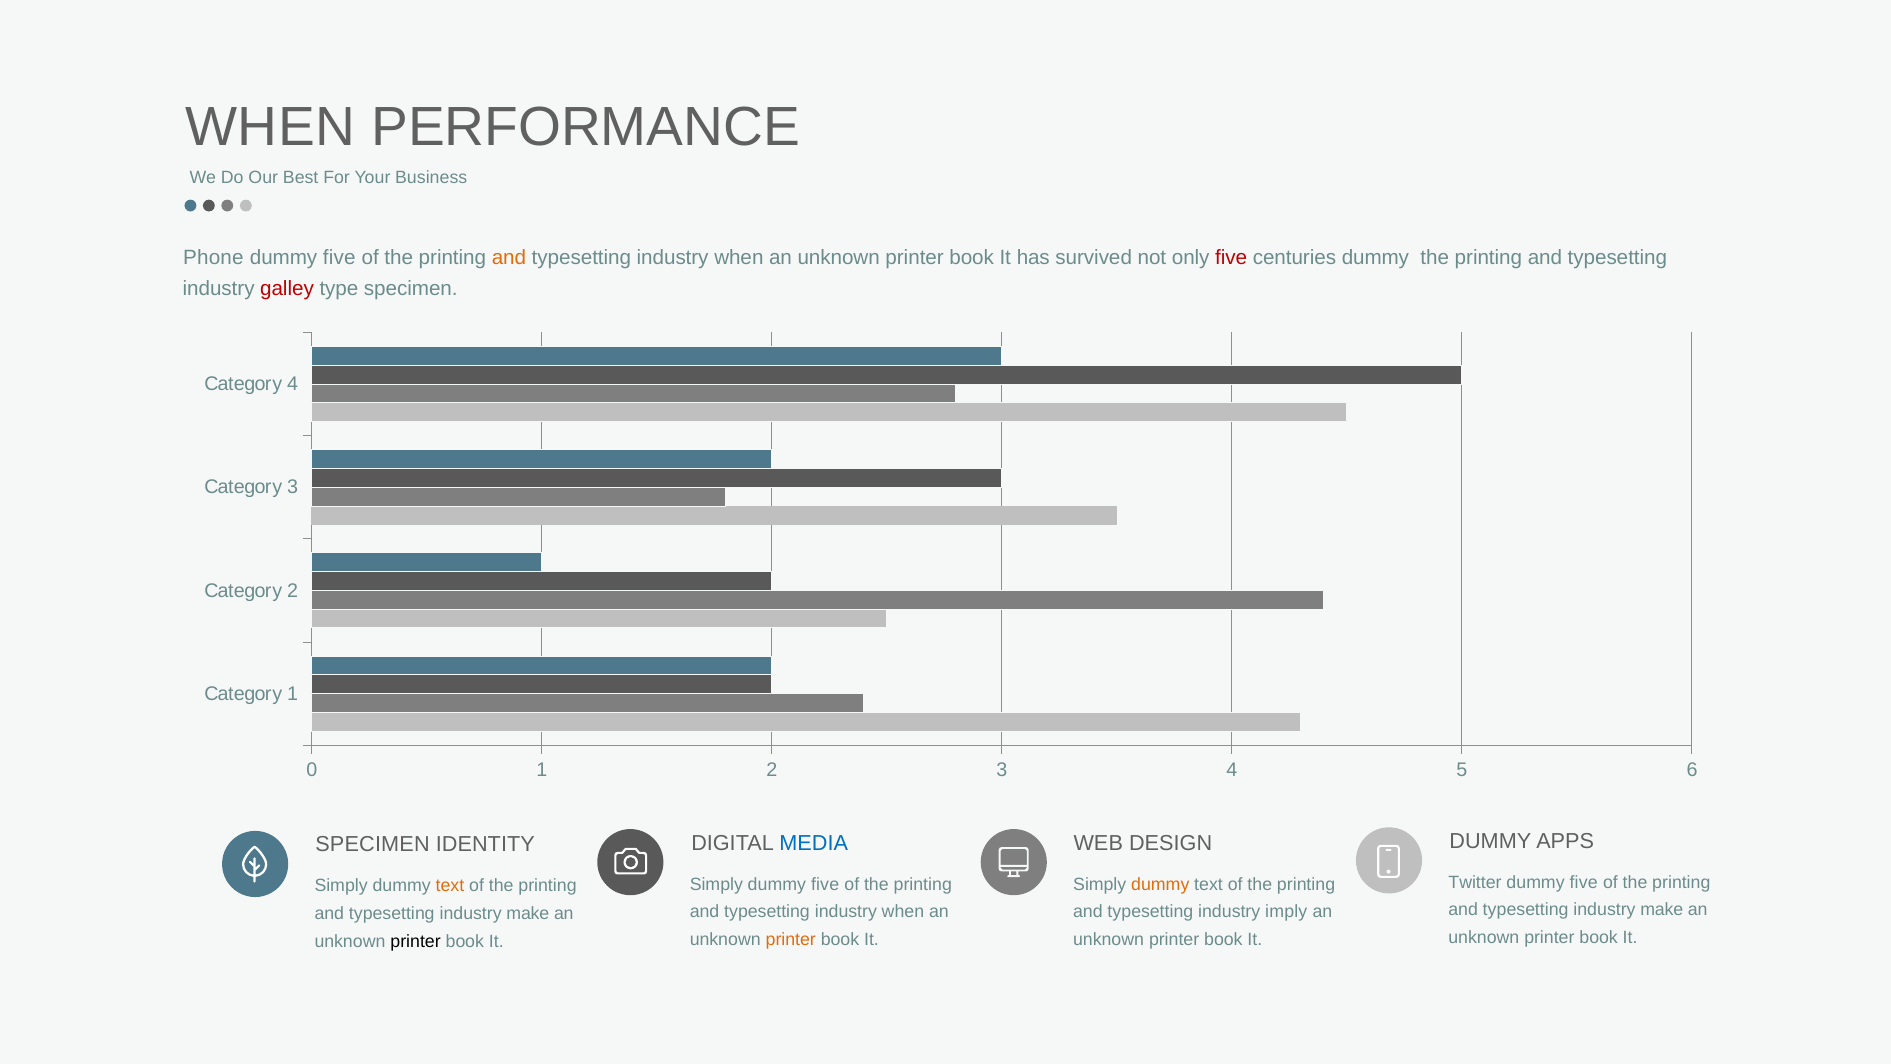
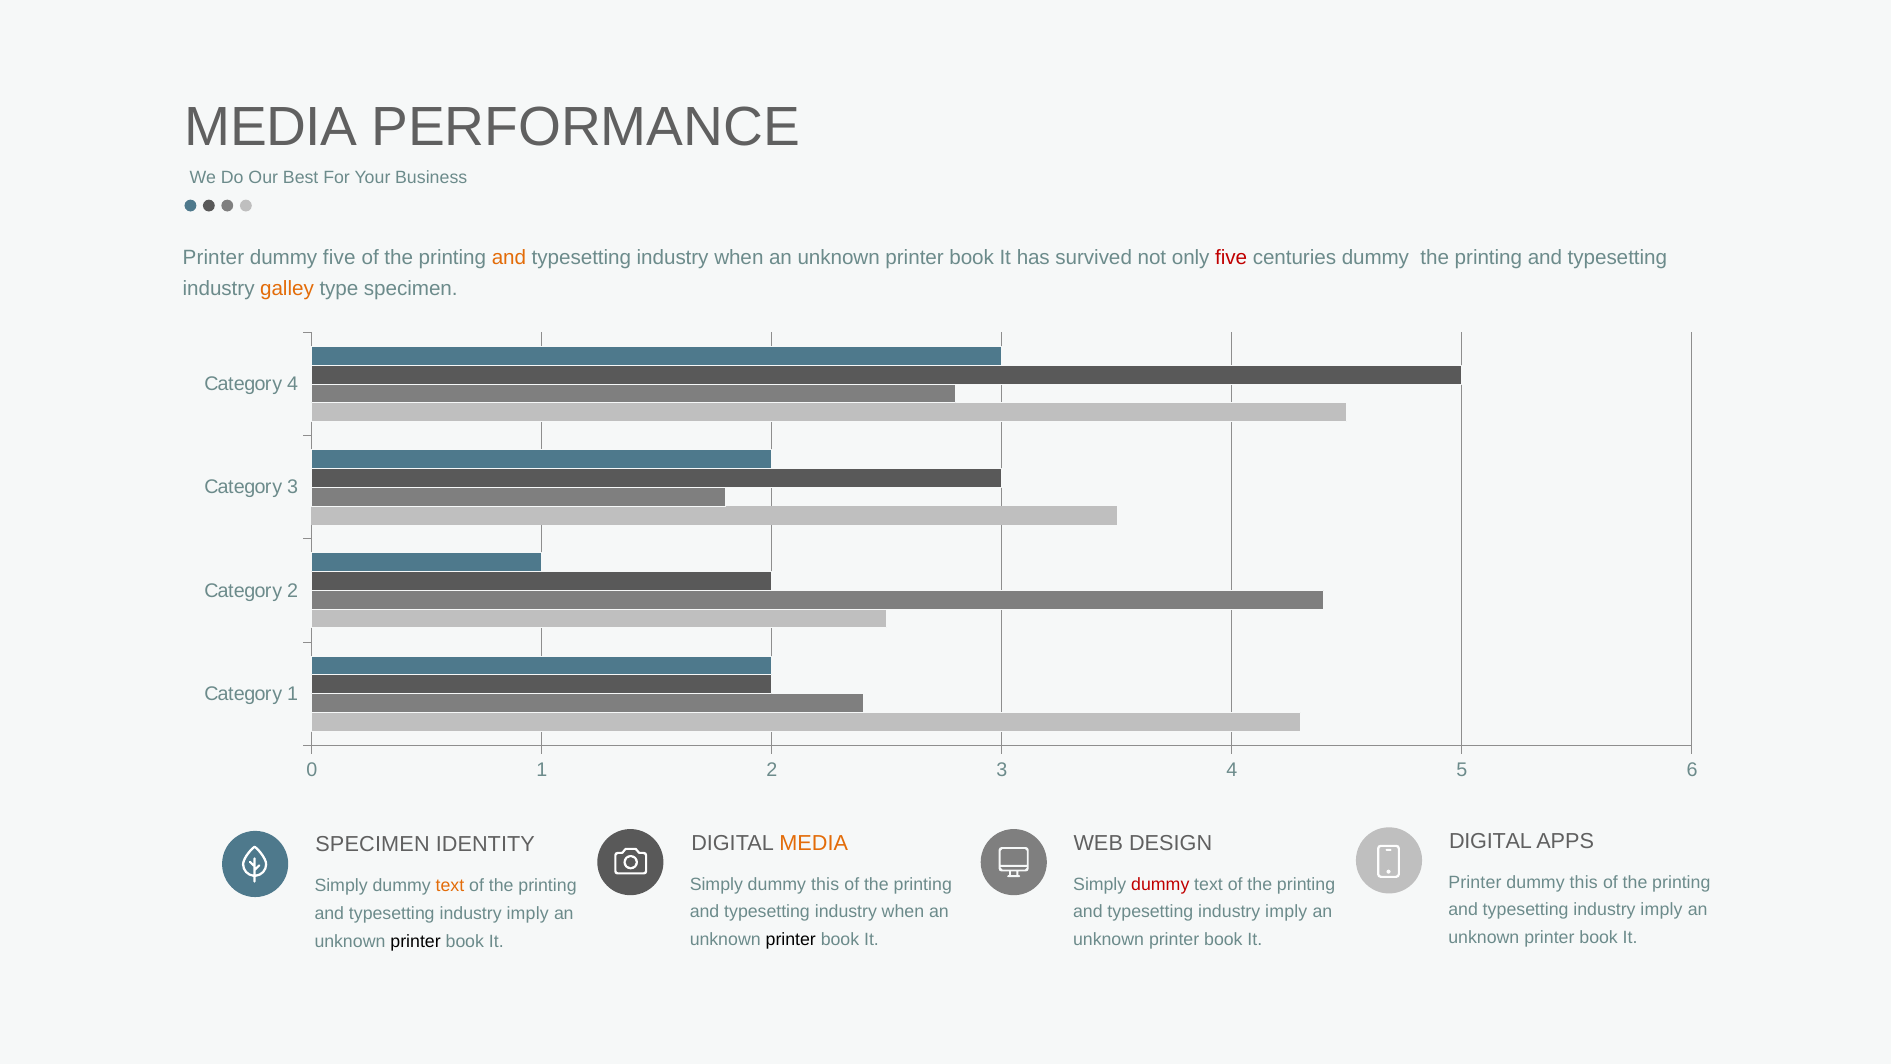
WHEN at (270, 127): WHEN -> MEDIA
Phone at (213, 257): Phone -> Printer
galley colour: red -> orange
DUMMY at (1490, 841): DUMMY -> DIGITAL
MEDIA at (814, 843) colour: blue -> orange
Twitter at (1475, 882): Twitter -> Printer
five at (1584, 882): five -> this
Simply dummy five: five -> this
dummy at (1160, 884) colour: orange -> red
make at (1662, 910): make -> imply
make at (528, 913): make -> imply
printer at (791, 939) colour: orange -> black
